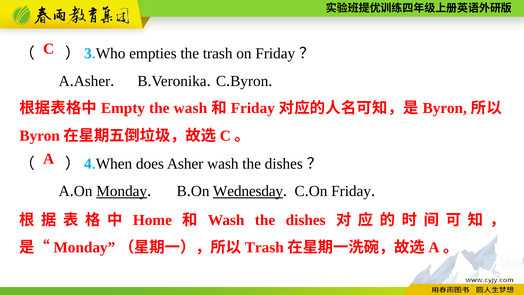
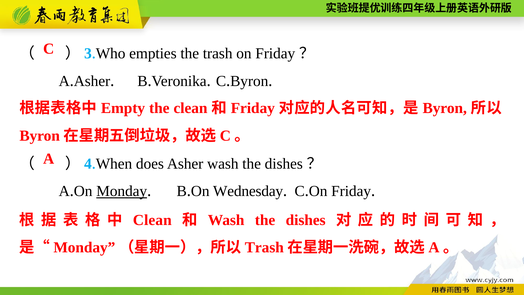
the wash: wash -> clean
Wednesday underline: present -> none
Home at (152, 220): Home -> Clean
